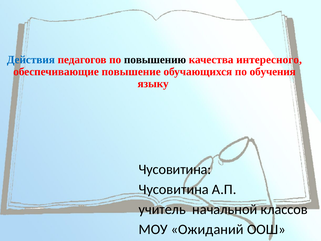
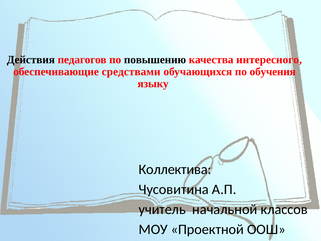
Действия colour: blue -> black
повышение: повышение -> средствами
Чусовитина at (175, 169): Чусовитина -> Коллектива
Ожиданий: Ожиданий -> Проектной
